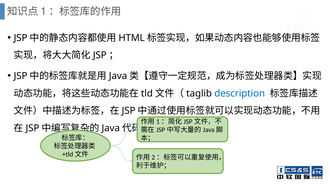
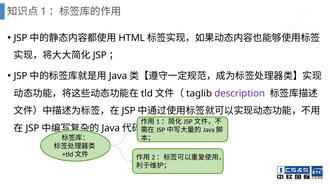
description colour: blue -> purple
